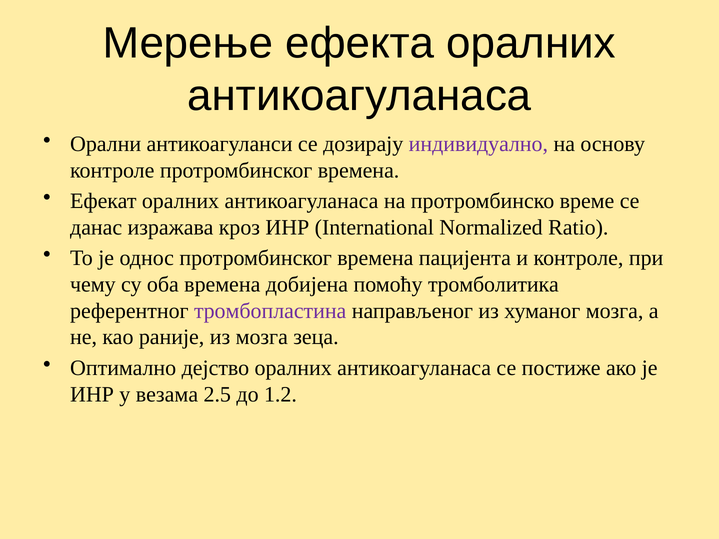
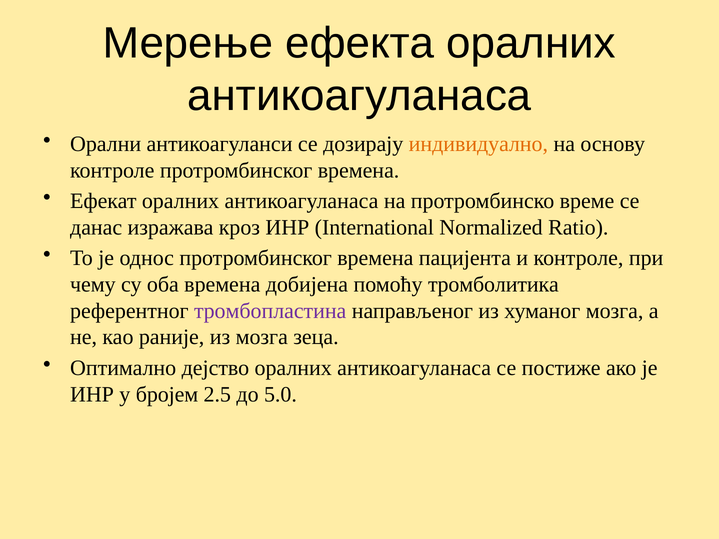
индивидуално colour: purple -> orange
везама: везама -> бројем
1.2: 1.2 -> 5.0
